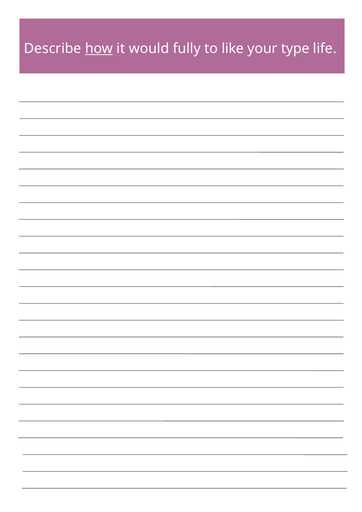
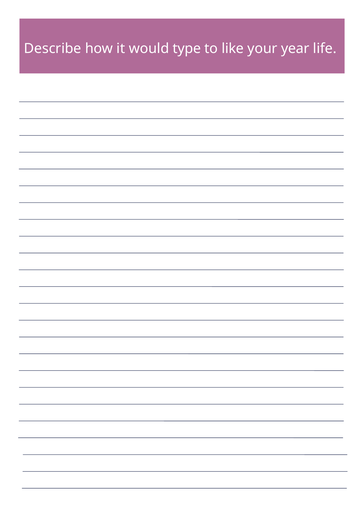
how underline: present -> none
fully: fully -> type
type: type -> year
